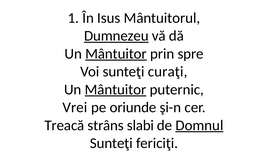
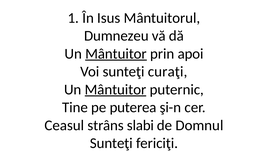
Dumnezeu underline: present -> none
spre: spre -> apoi
Vrei: Vrei -> Tine
oriunde: oriunde -> puterea
Treacă: Treacă -> Ceasul
Domnul underline: present -> none
